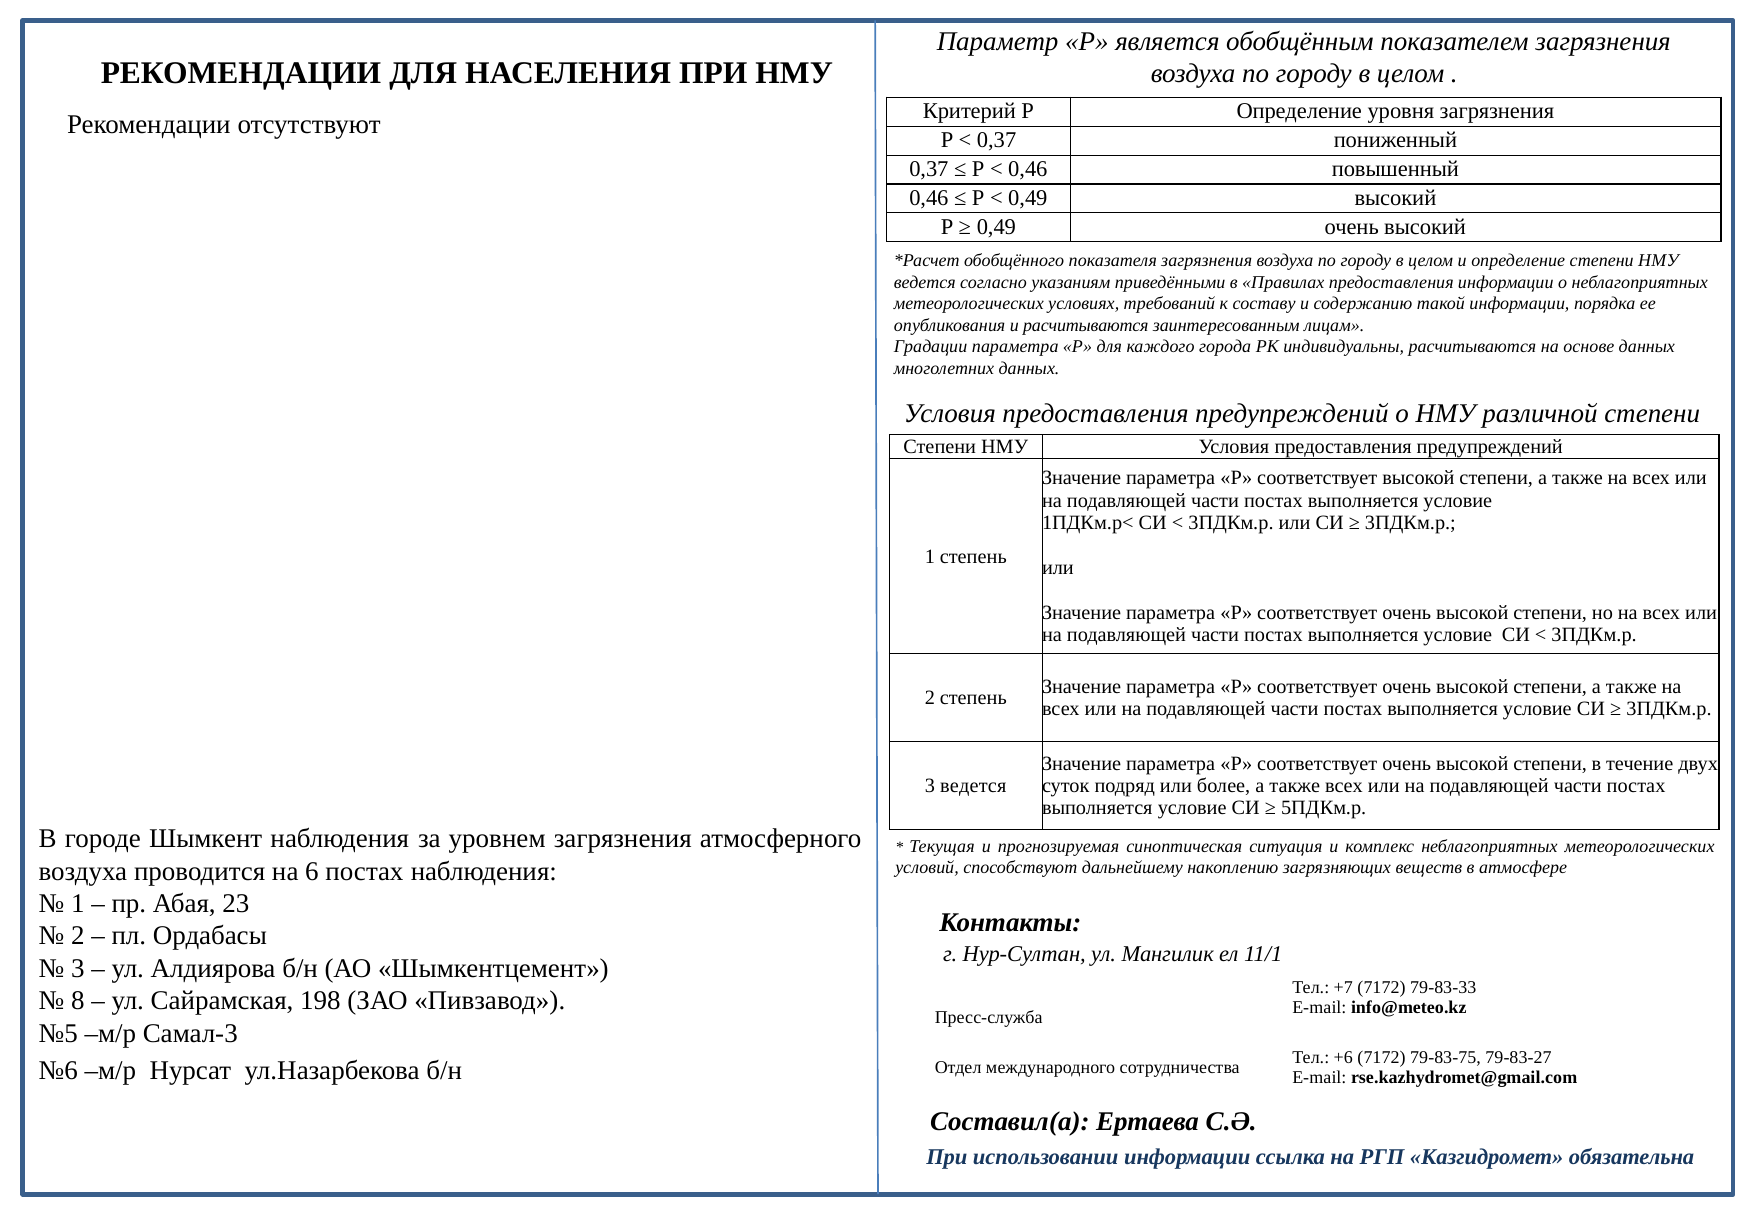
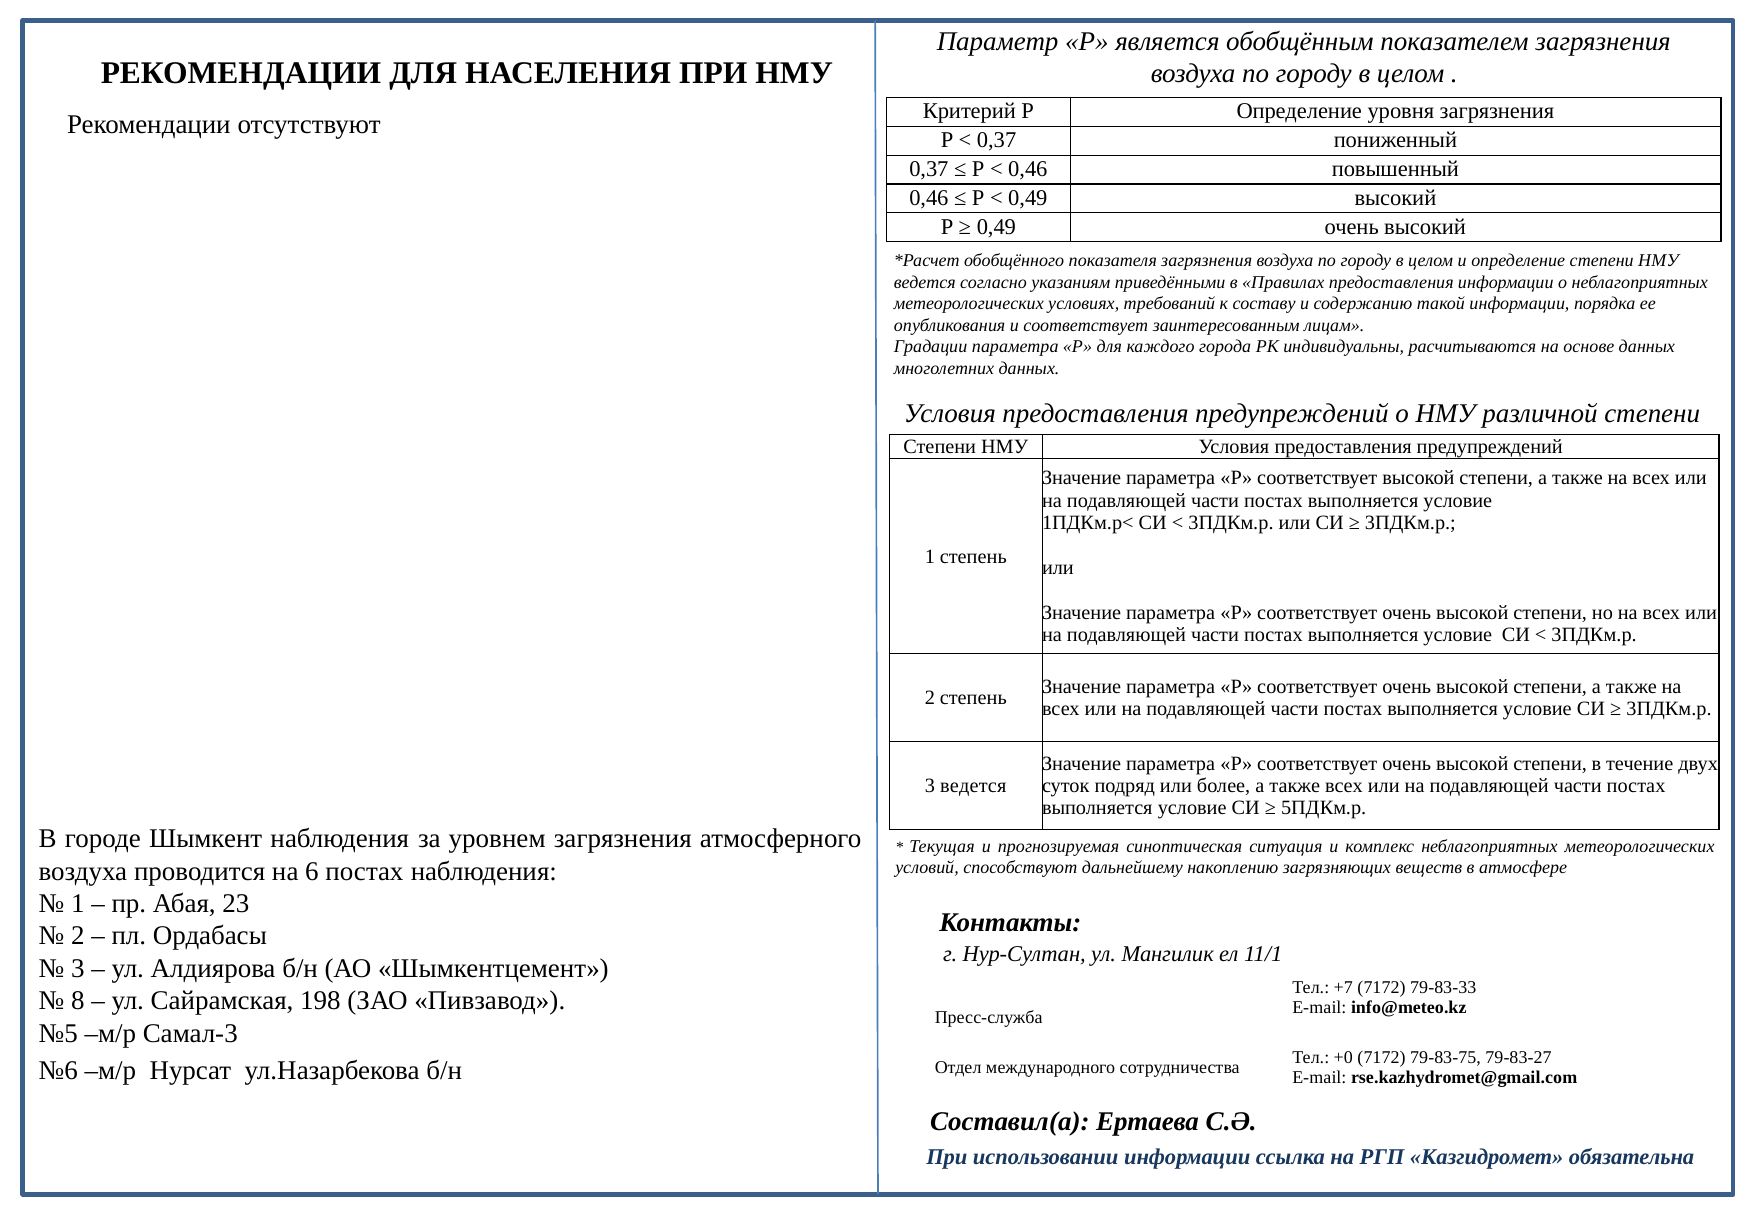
и расчитываются: расчитываются -> соответствует
+6: +6 -> +0
